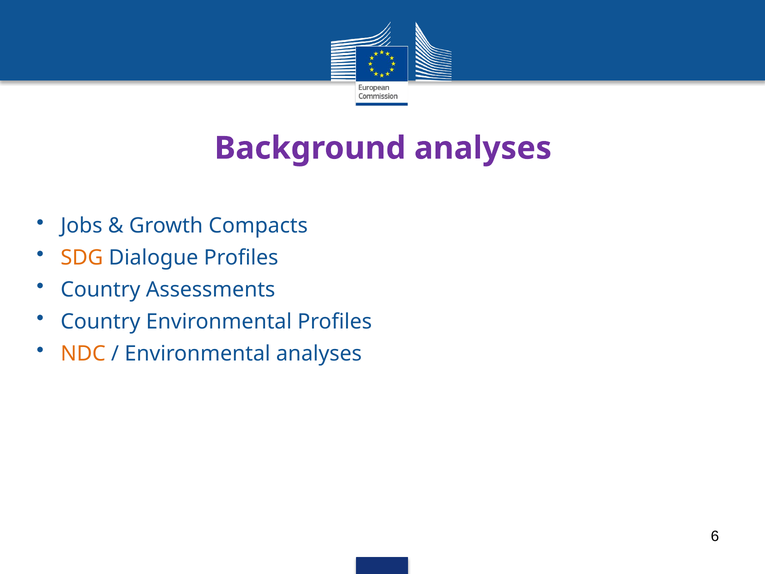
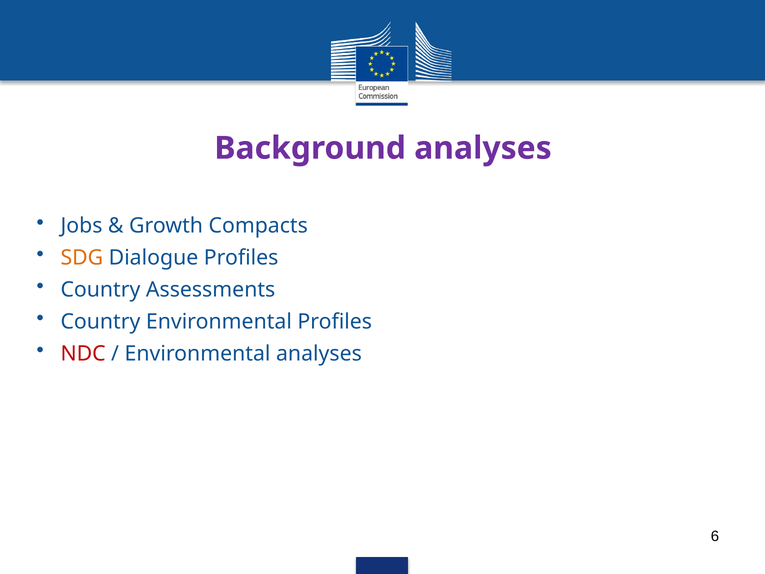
NDC colour: orange -> red
